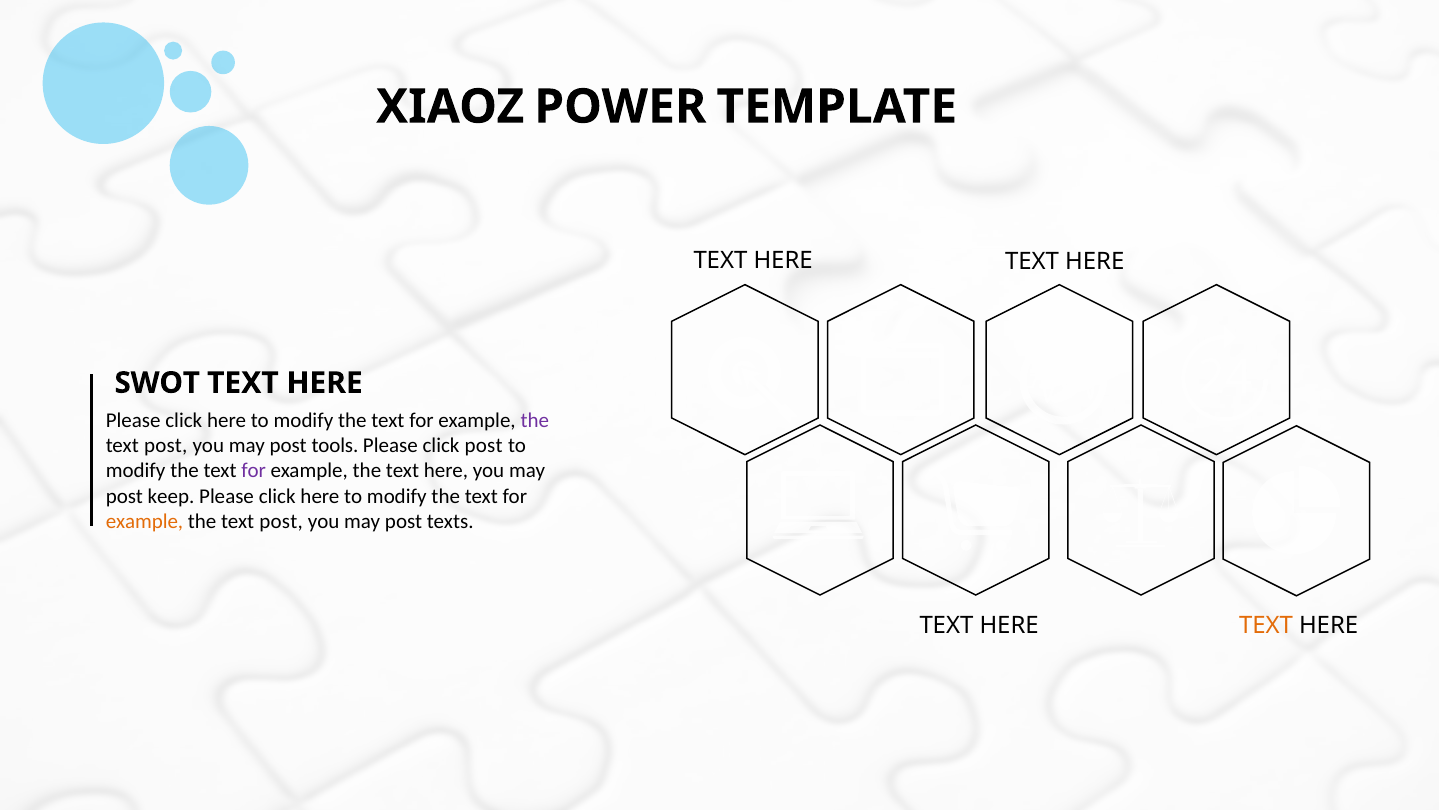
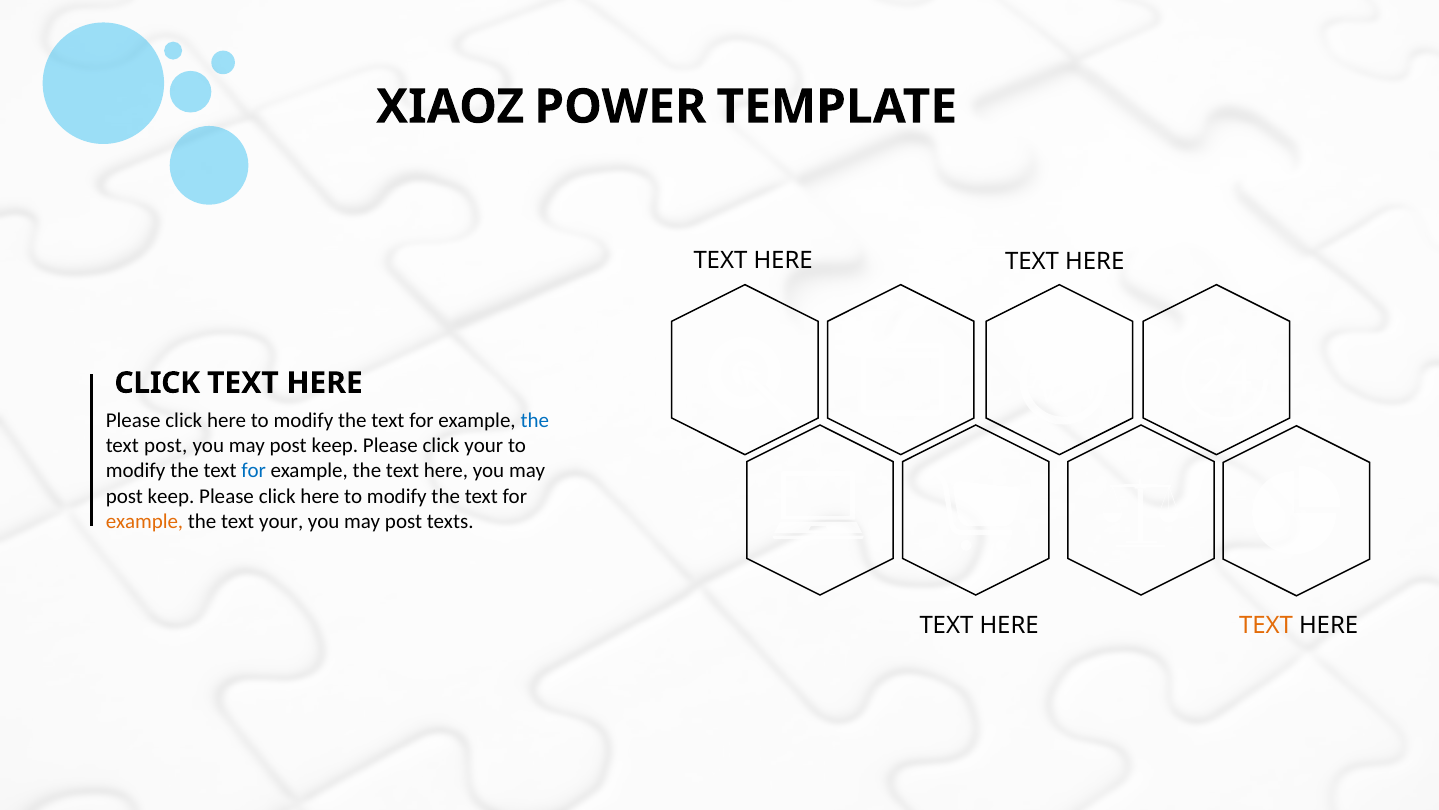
SWOT at (157, 383): SWOT -> CLICK
the at (535, 420) colour: purple -> blue
tools at (335, 445): tools -> keep
click post: post -> your
for at (254, 471) colour: purple -> blue
post at (281, 521): post -> your
